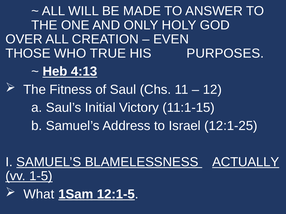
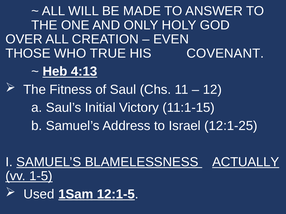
PURPOSES: PURPOSES -> COVENANT
What: What -> Used
